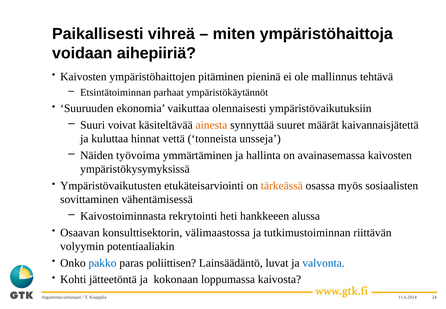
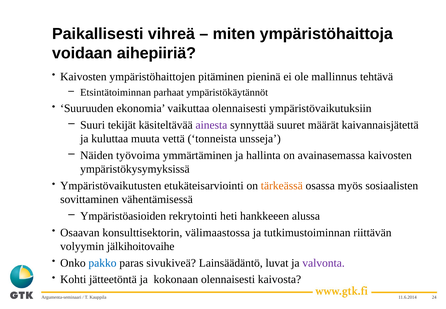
voivat: voivat -> tekijät
ainesta colour: orange -> purple
hinnat: hinnat -> muuta
Kaivostoiminnasta: Kaivostoiminnasta -> Ympäristöasioiden
potentiaaliakin: potentiaaliakin -> jälkihoitovaihe
poliittisen: poliittisen -> sivukiveä
valvonta colour: blue -> purple
kokonaan loppumassa: loppumassa -> olennaisesti
